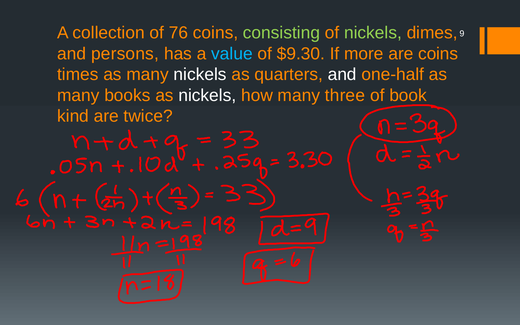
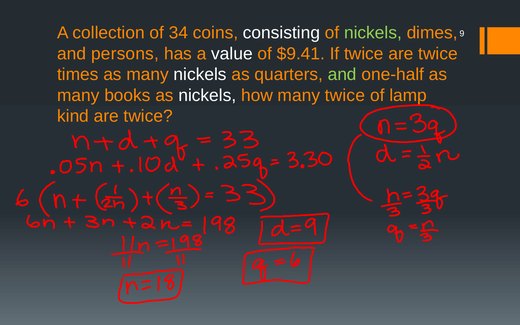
76: 76 -> 34
consisting colour: light green -> white
value colour: light blue -> white
$9.30: $9.30 -> $9.41
If more: more -> twice
coins at (438, 54): coins -> twice
and at (342, 75) colour: white -> light green
many three: three -> twice
book: book -> lamp
